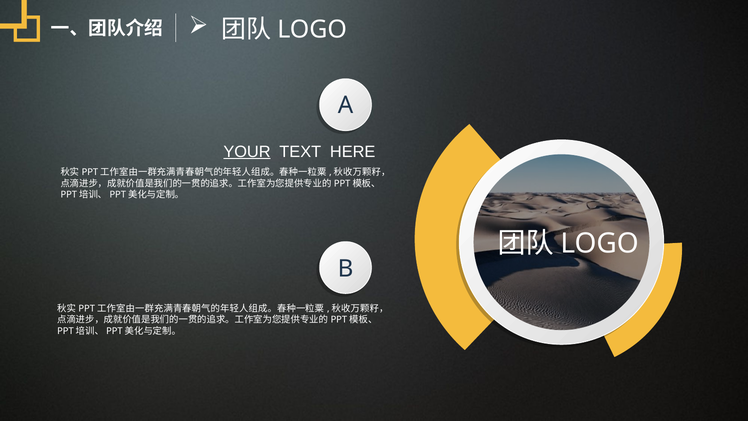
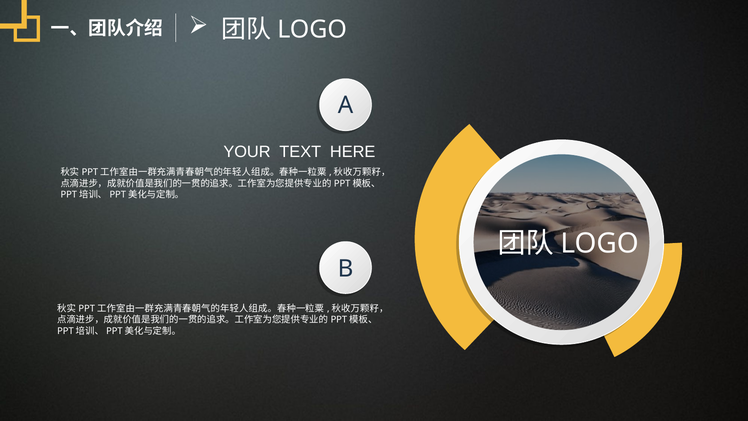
YOUR underline: present -> none
